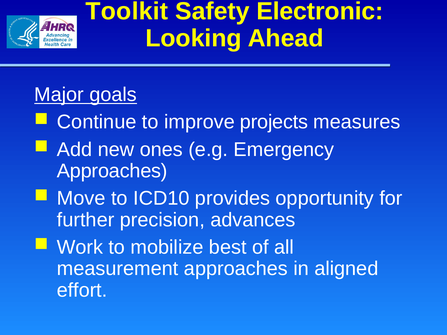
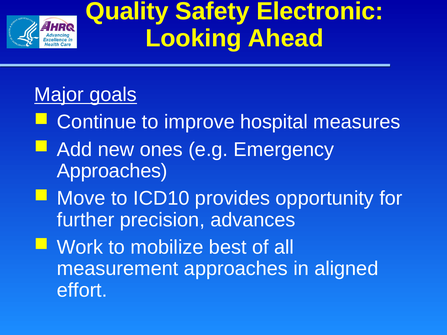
Toolkit: Toolkit -> Quality
projects: projects -> hospital
